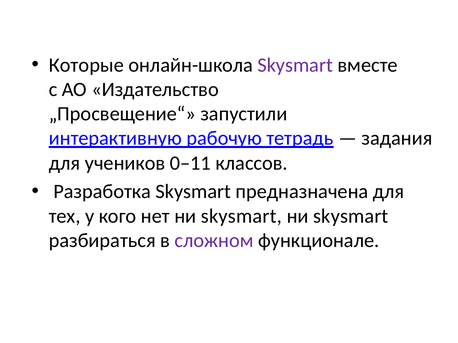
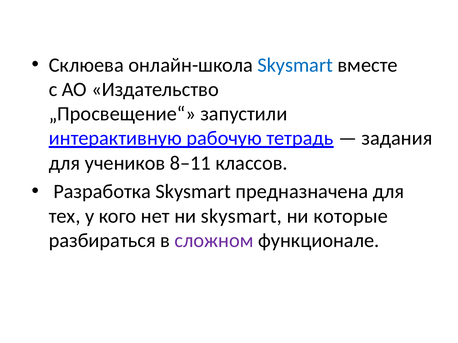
Которые: Которые -> Склюева
Skysmart at (295, 65) colour: purple -> blue
0–11: 0–11 -> 8–11
skysmart at (351, 216): skysmart -> которые
